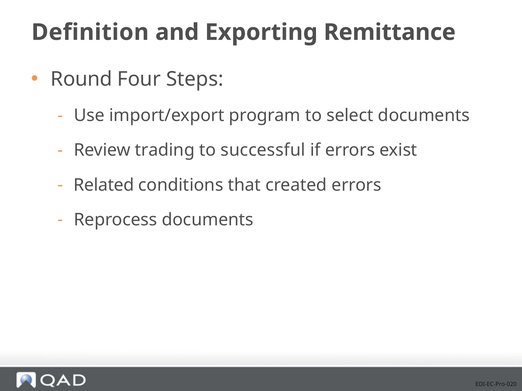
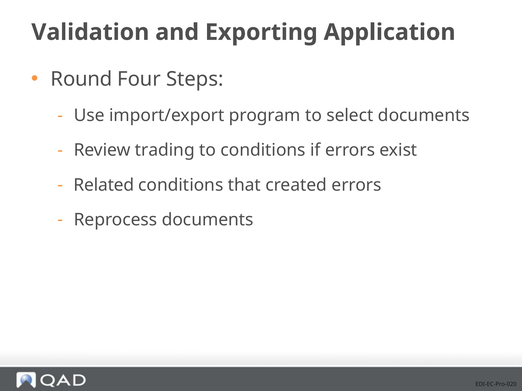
Definition: Definition -> Validation
Remittance: Remittance -> Application
to successful: successful -> conditions
